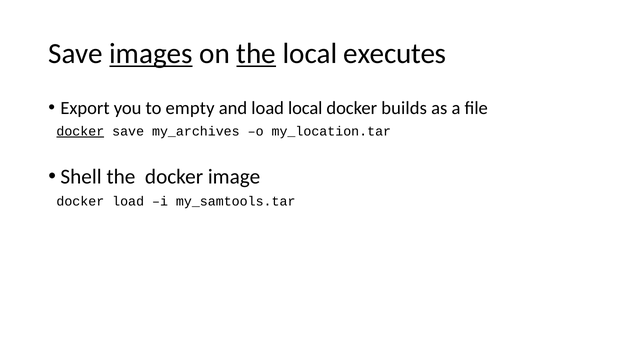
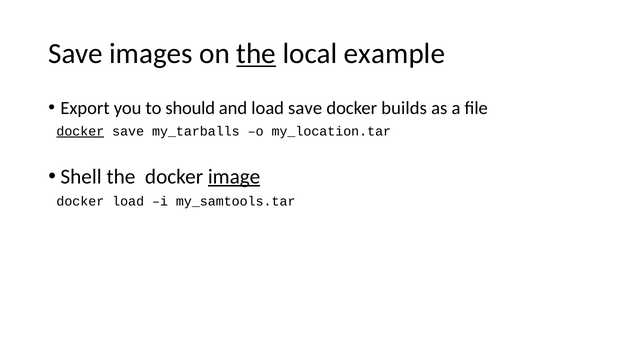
images underline: present -> none
executes: executes -> example
empty: empty -> should
load local: local -> save
my_archives: my_archives -> my_tarballs
image underline: none -> present
